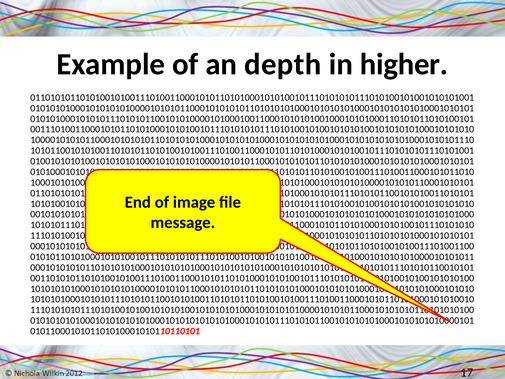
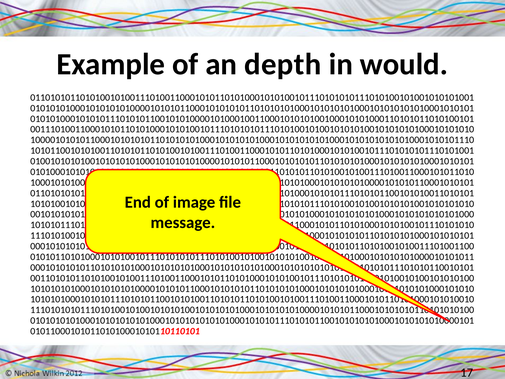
higher: higher -> would
